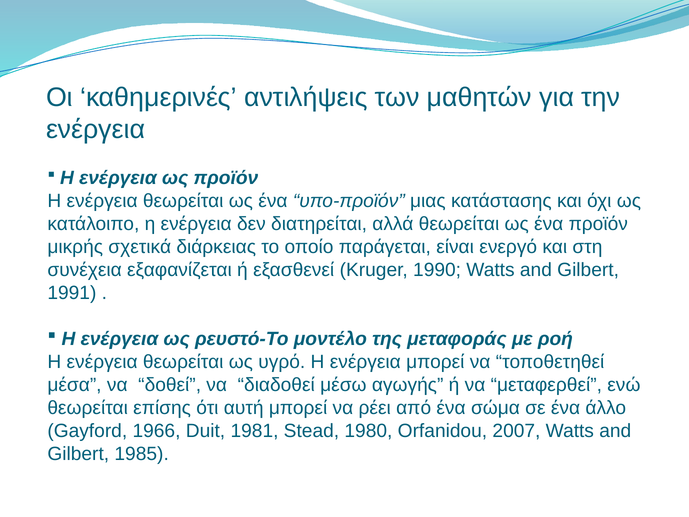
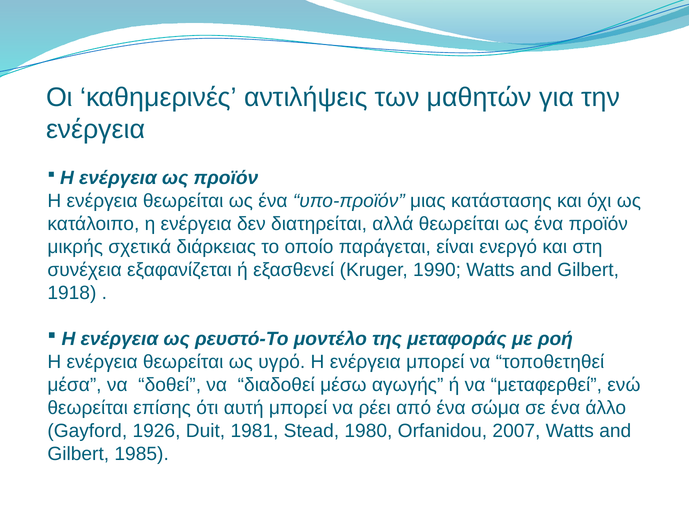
1991: 1991 -> 1918
1966: 1966 -> 1926
